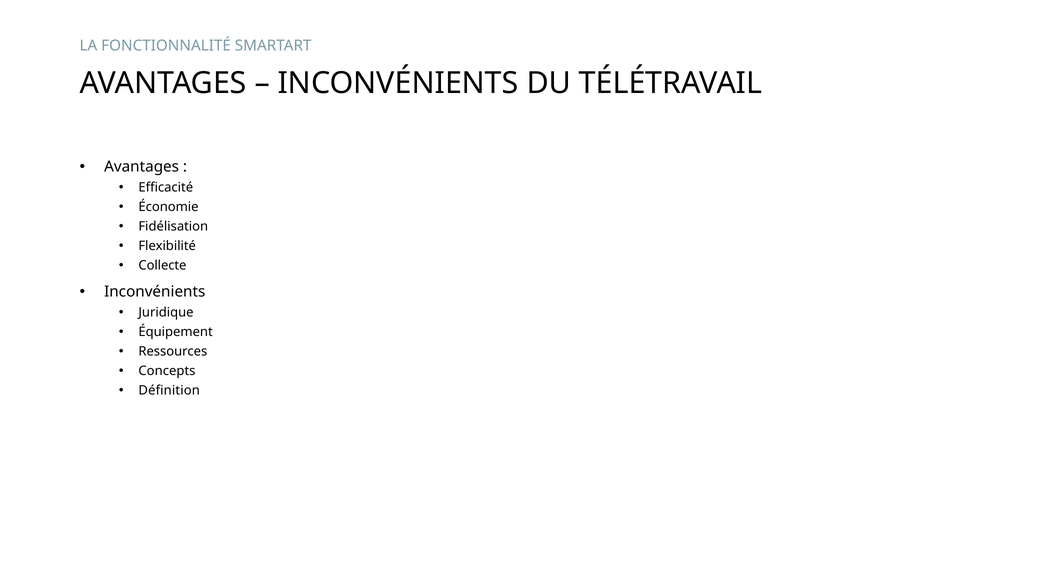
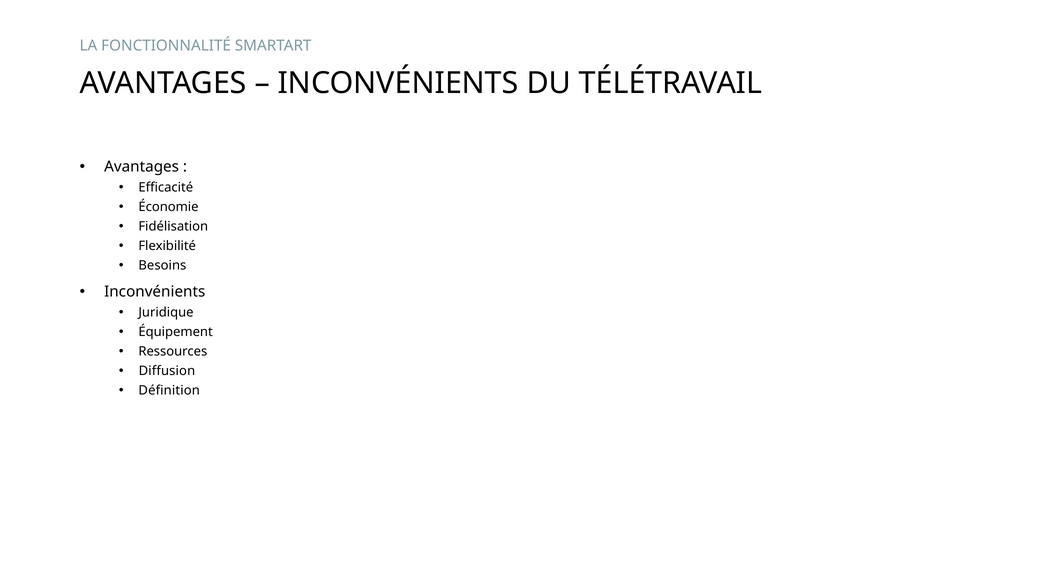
Collecte: Collecte -> Besoins
Concepts: Concepts -> Diffusion
